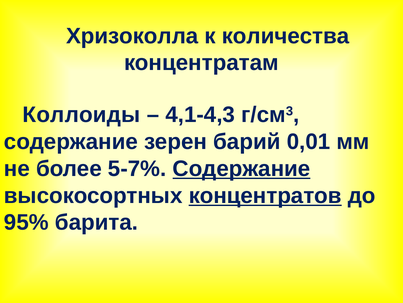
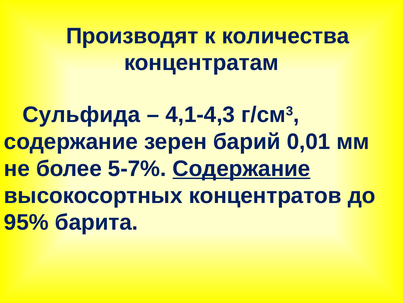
Хризоколла: Хризоколла -> Производят
Коллоиды: Коллоиды -> Сульфида
концентратов underline: present -> none
